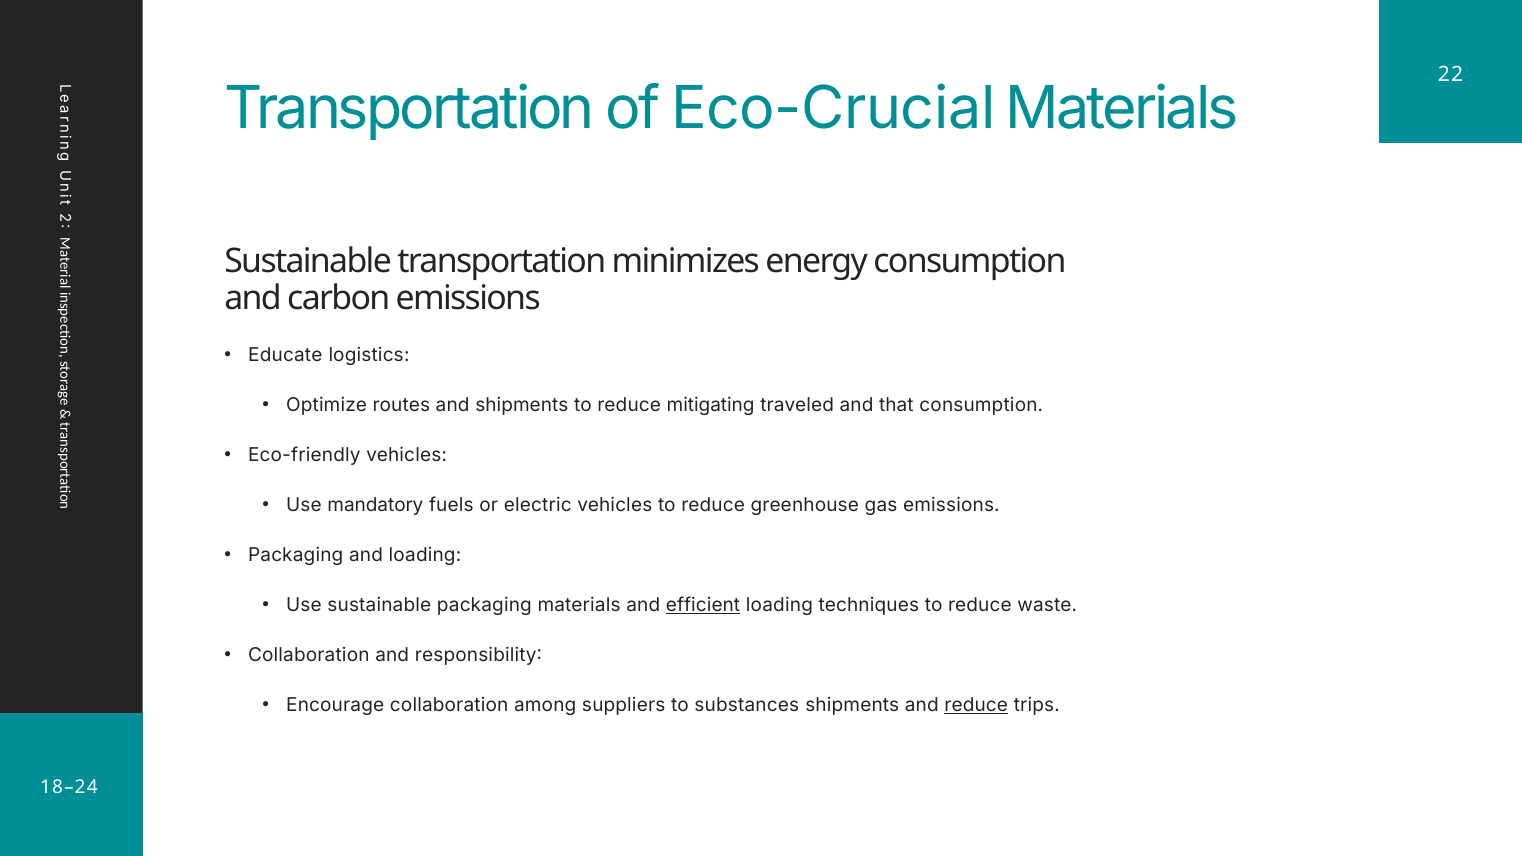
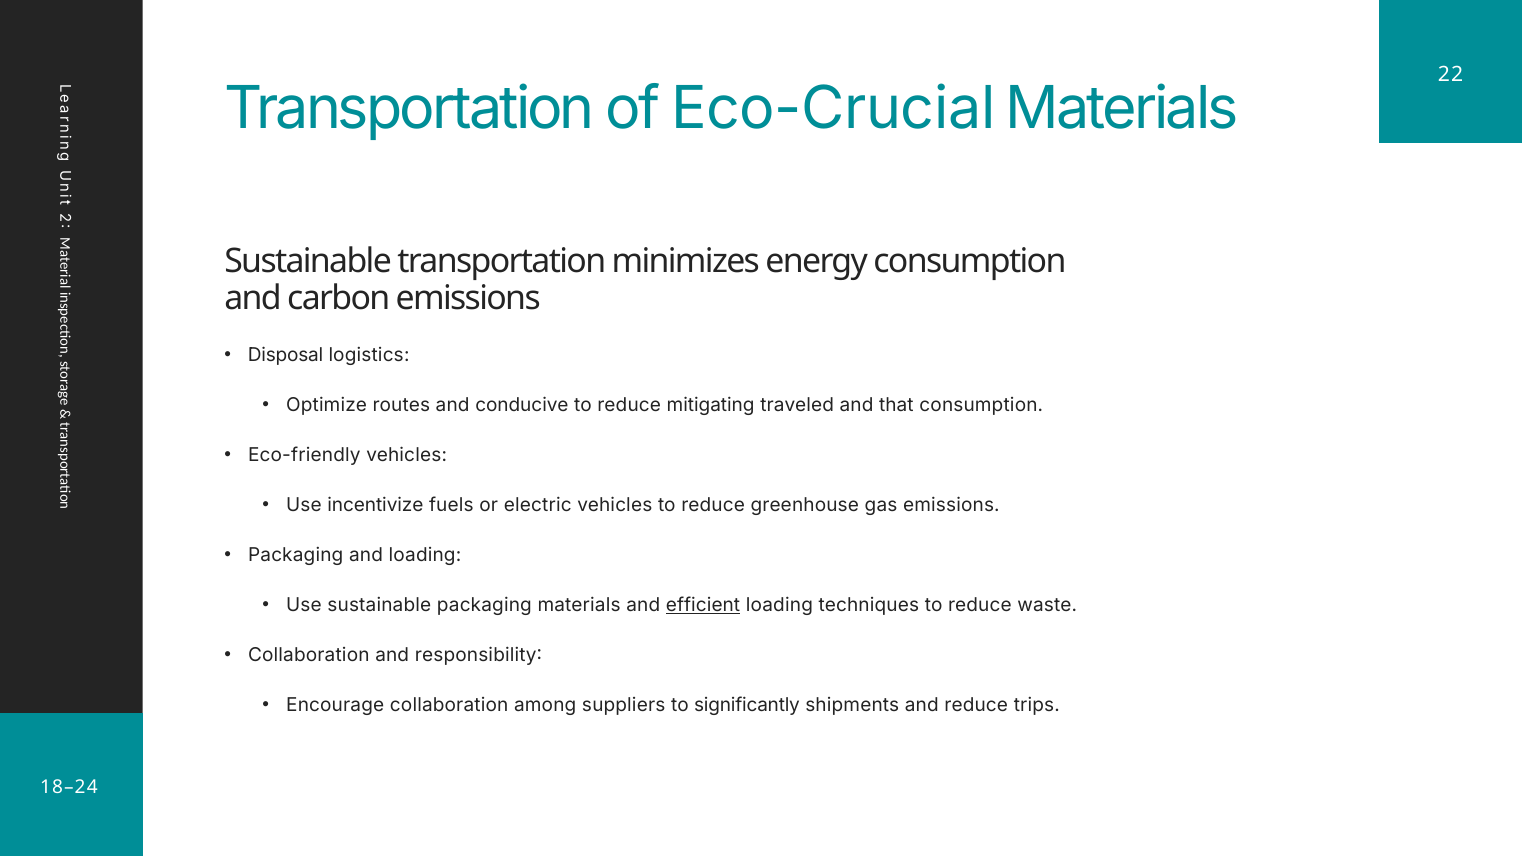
Educate: Educate -> Disposal
and shipments: shipments -> conducive
mandatory: mandatory -> incentivize
substances: substances -> significantly
reduce at (976, 705) underline: present -> none
